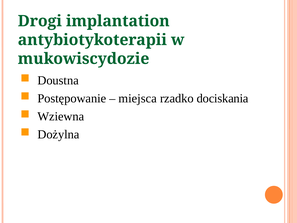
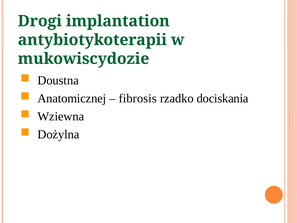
Postępowanie: Postępowanie -> Anatomicznej
miejsca: miejsca -> fibrosis
